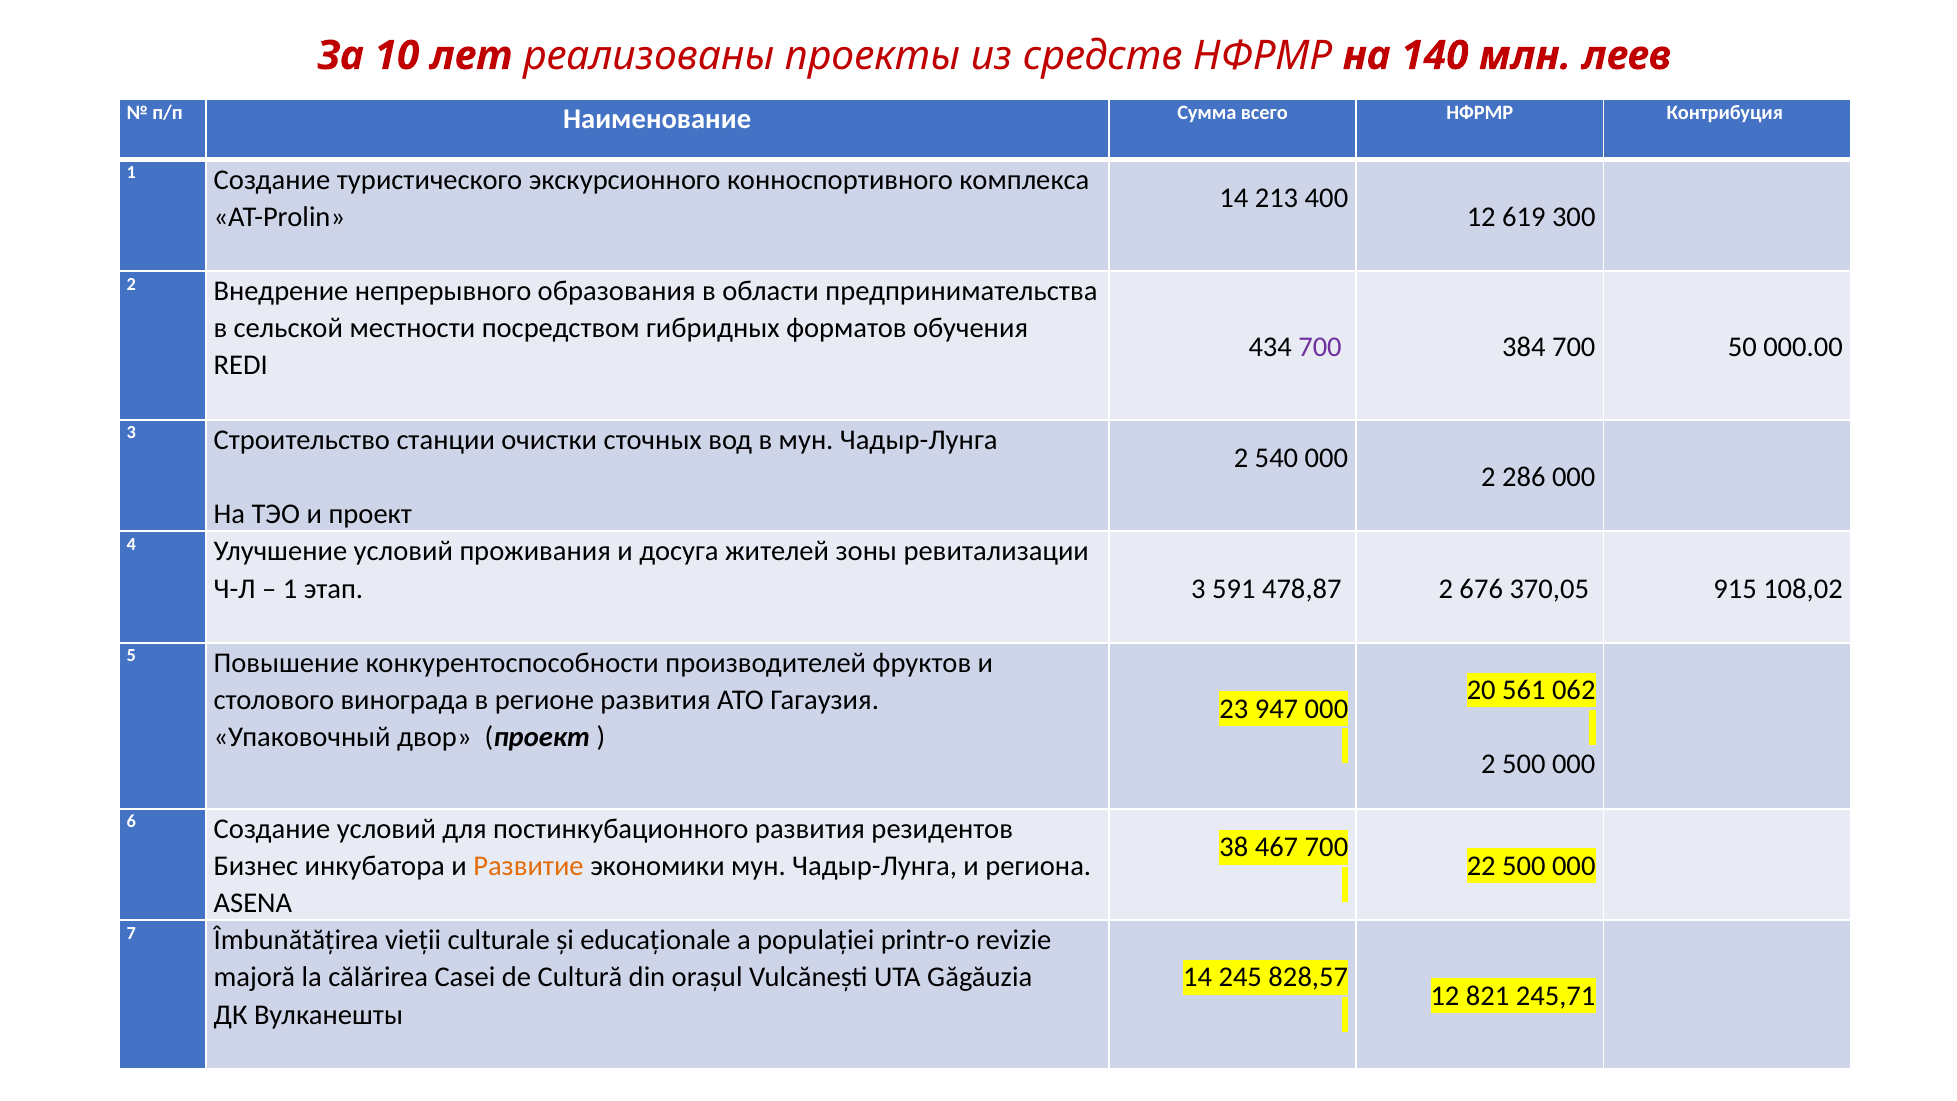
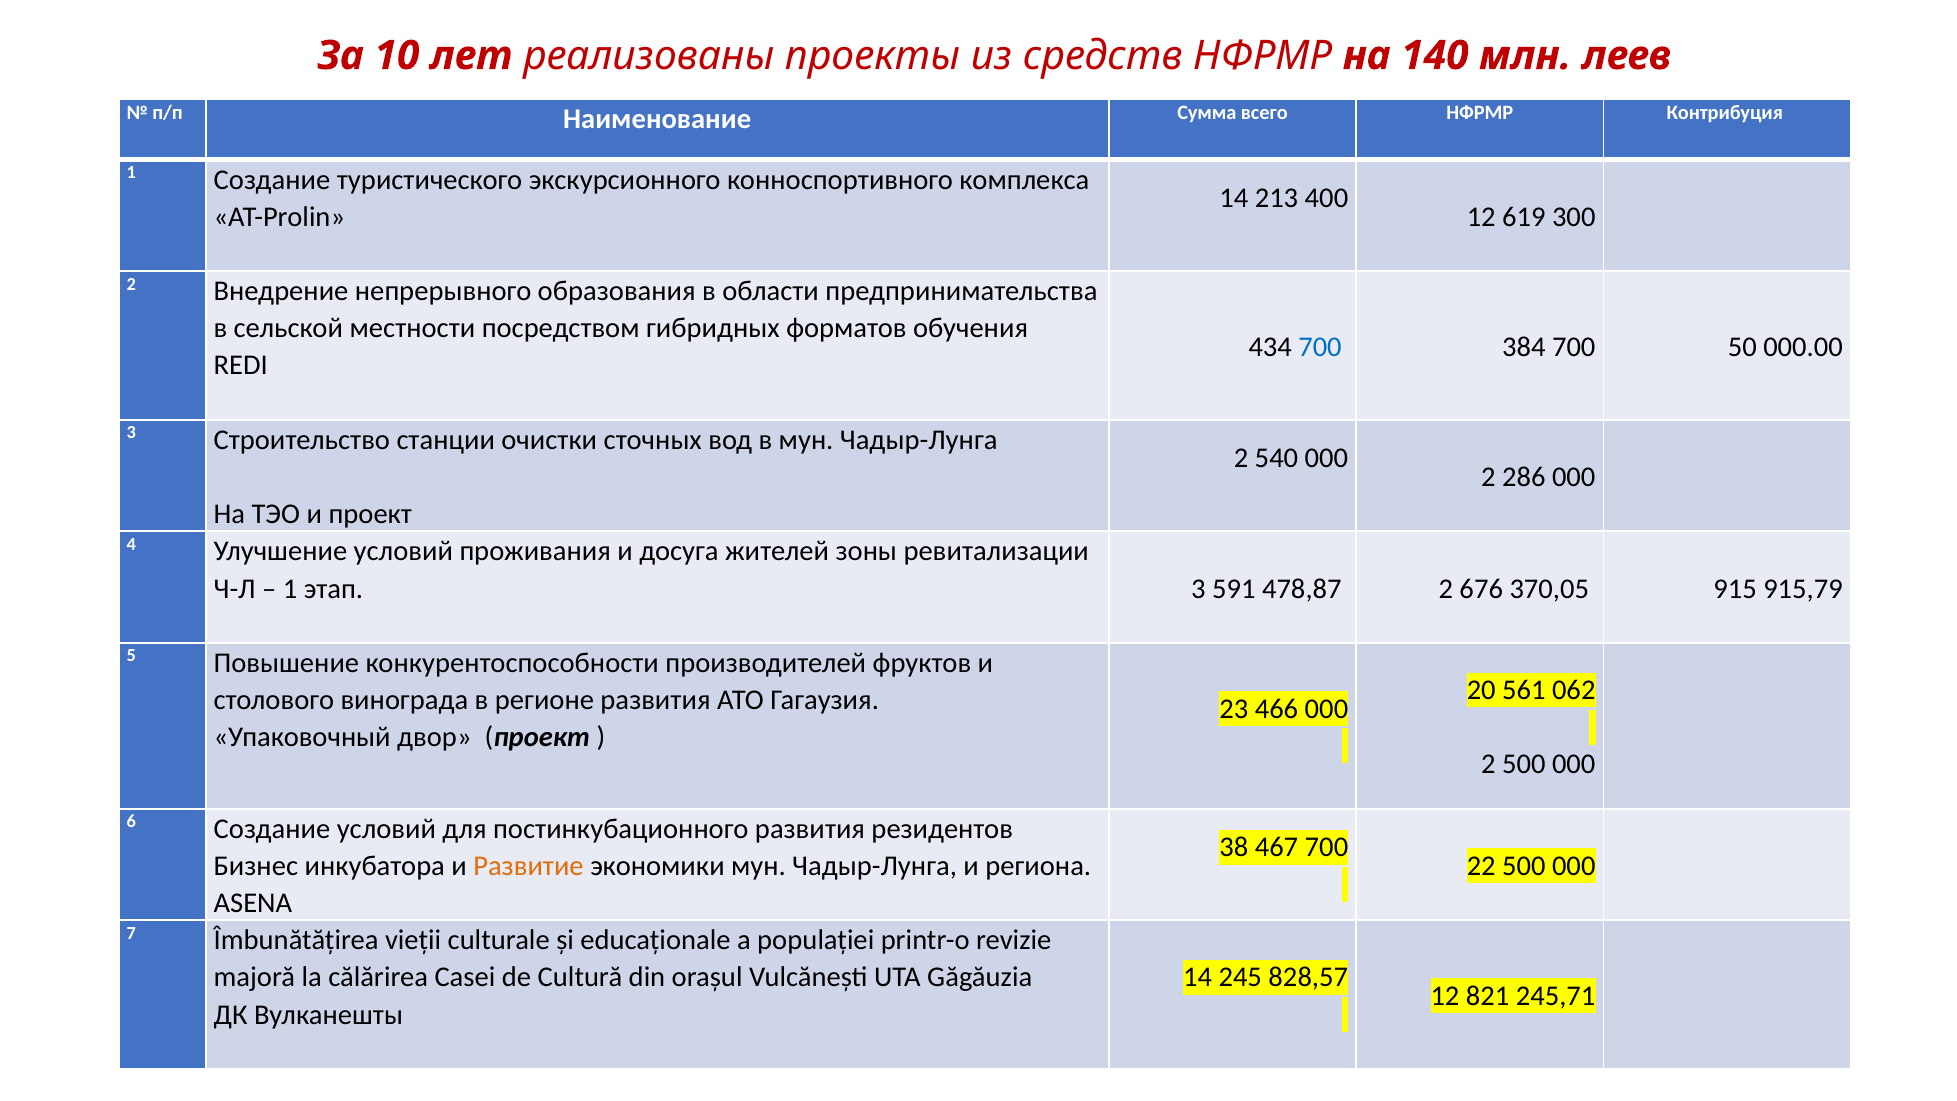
700 at (1320, 347) colour: purple -> blue
108,02: 108,02 -> 915,79
947: 947 -> 466
